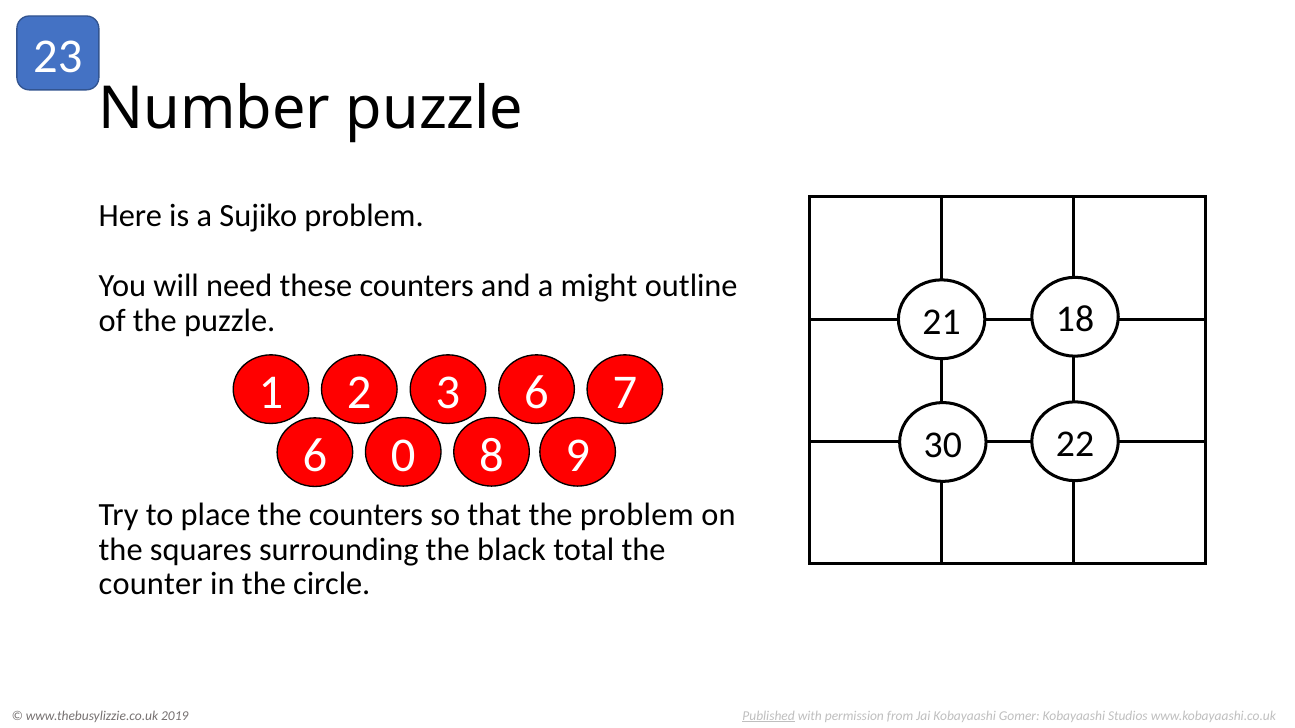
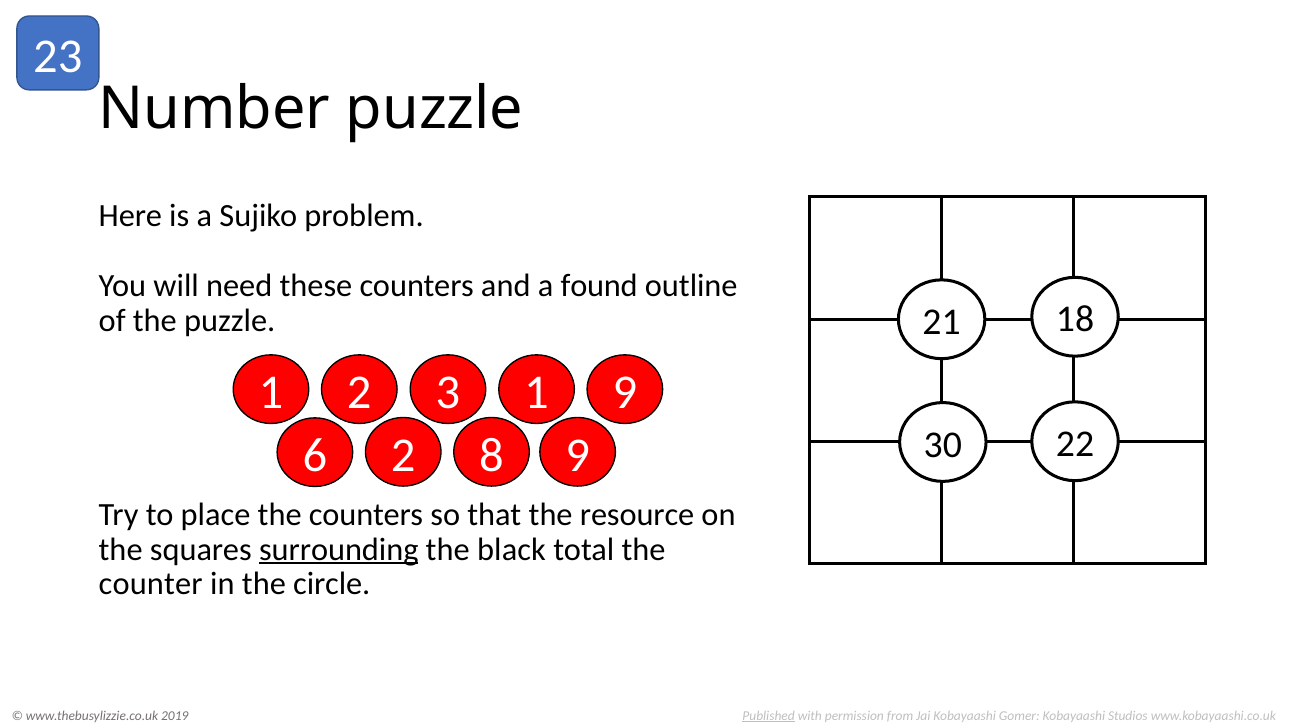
might: might -> found
1 6: 6 -> 1
2 7: 7 -> 9
6 0: 0 -> 2
the problem: problem -> resource
surrounding underline: none -> present
